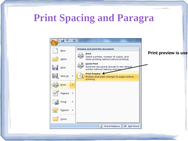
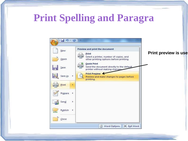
Spacing: Spacing -> Spelling
